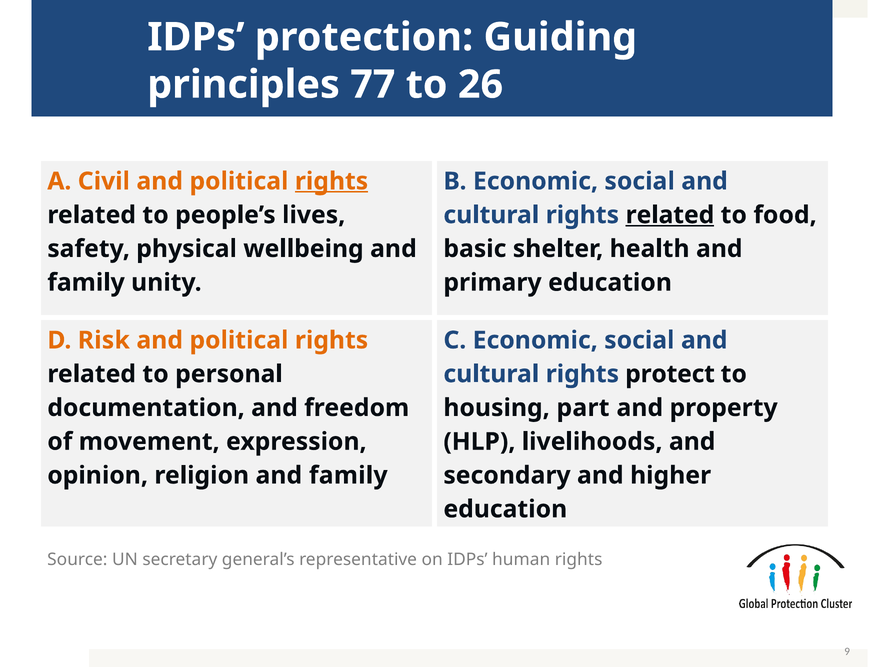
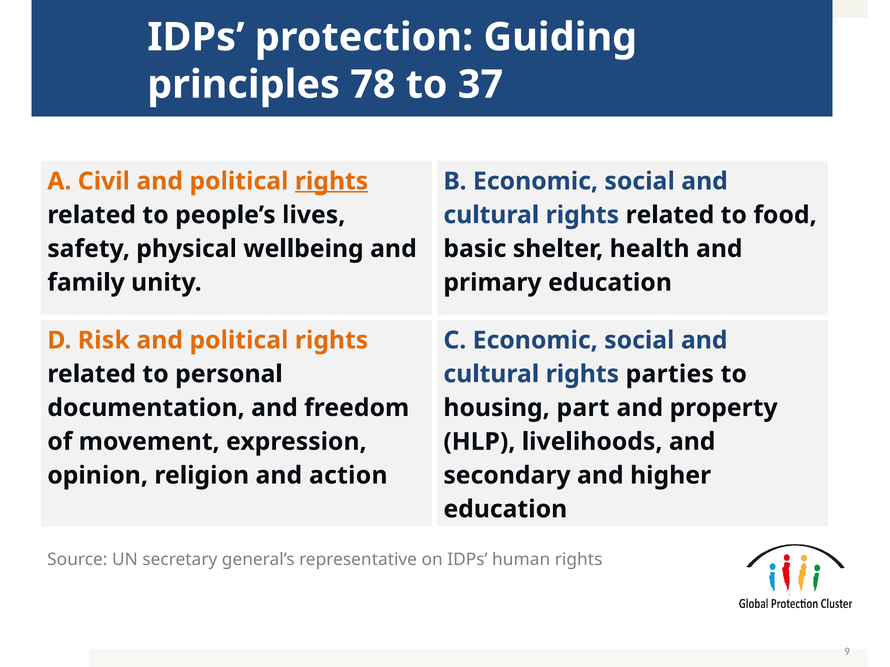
77: 77 -> 78
26: 26 -> 37
related at (670, 215) underline: present -> none
protect: protect -> parties
religion and family: family -> action
